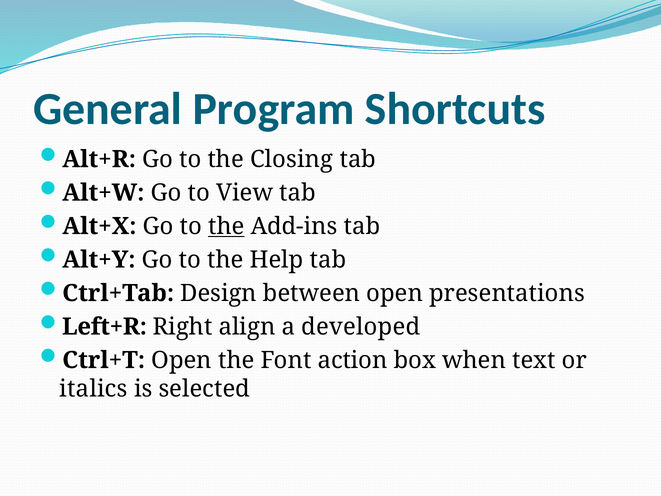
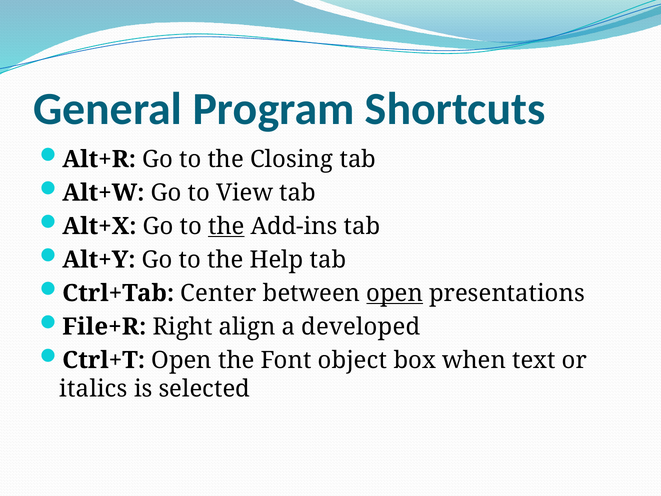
Design: Design -> Center
open at (395, 293) underline: none -> present
Left+R: Left+R -> File+R
action: action -> object
